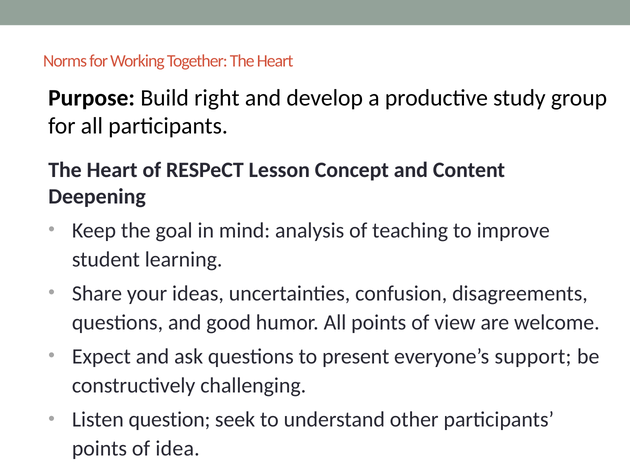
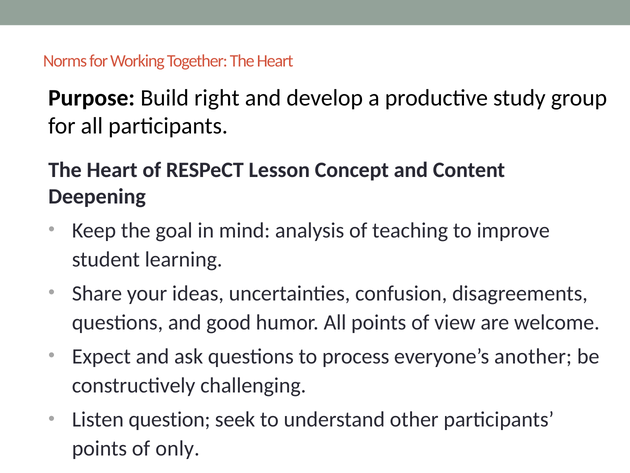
present: present -> process
support: support -> another
idea: idea -> only
